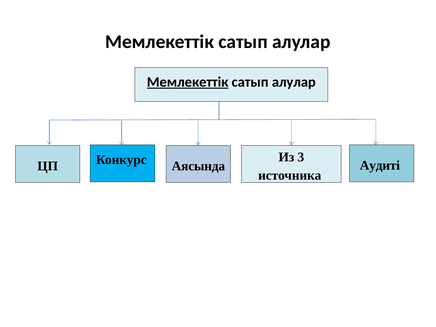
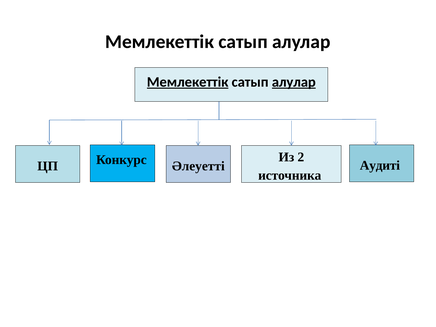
алулар at (294, 82) underline: none -> present
3: 3 -> 2
Аясында: Аясында -> Әлеуетті
